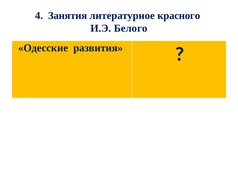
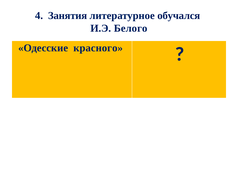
красного: красного -> обучался
развития: развития -> красного
